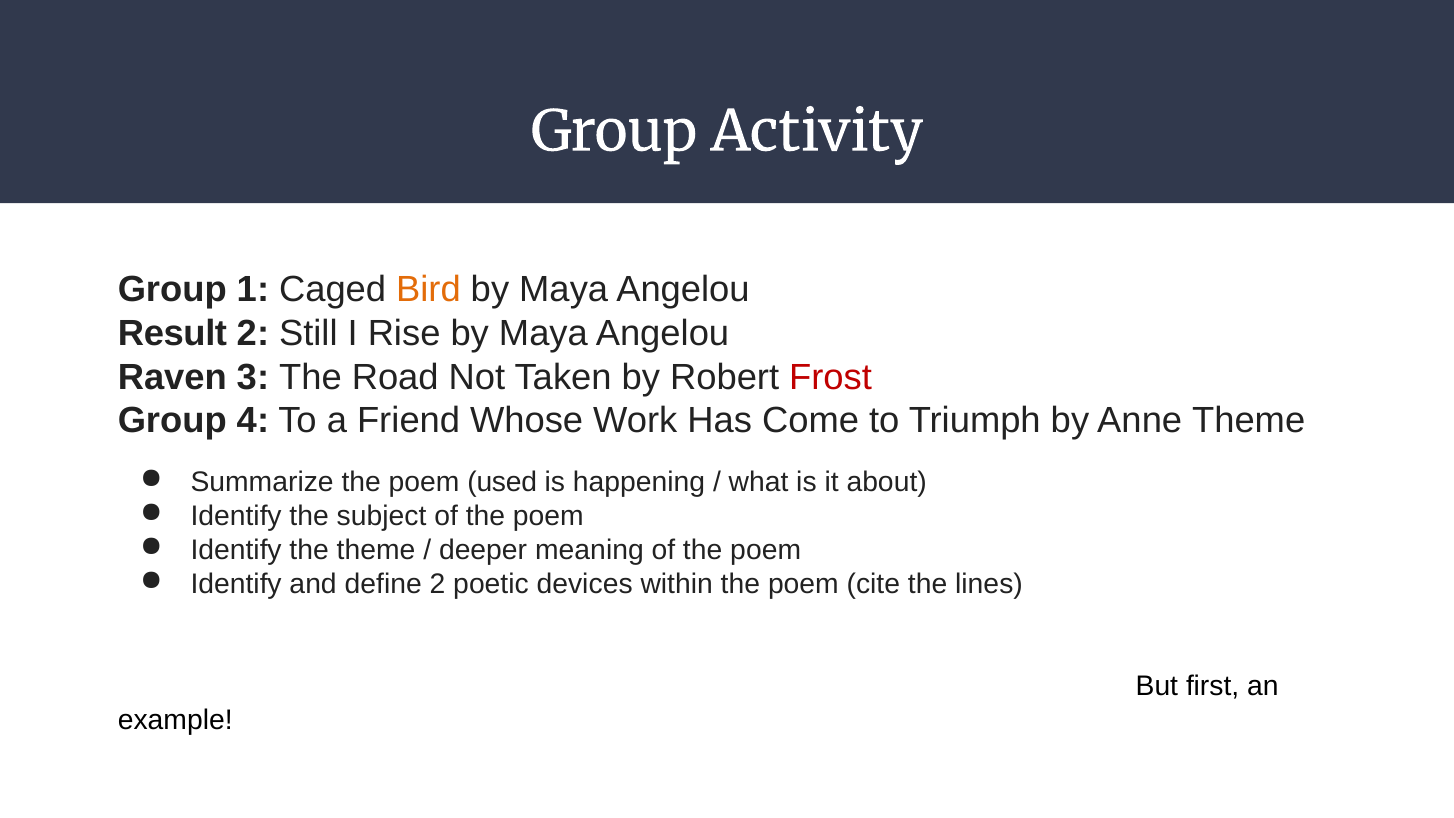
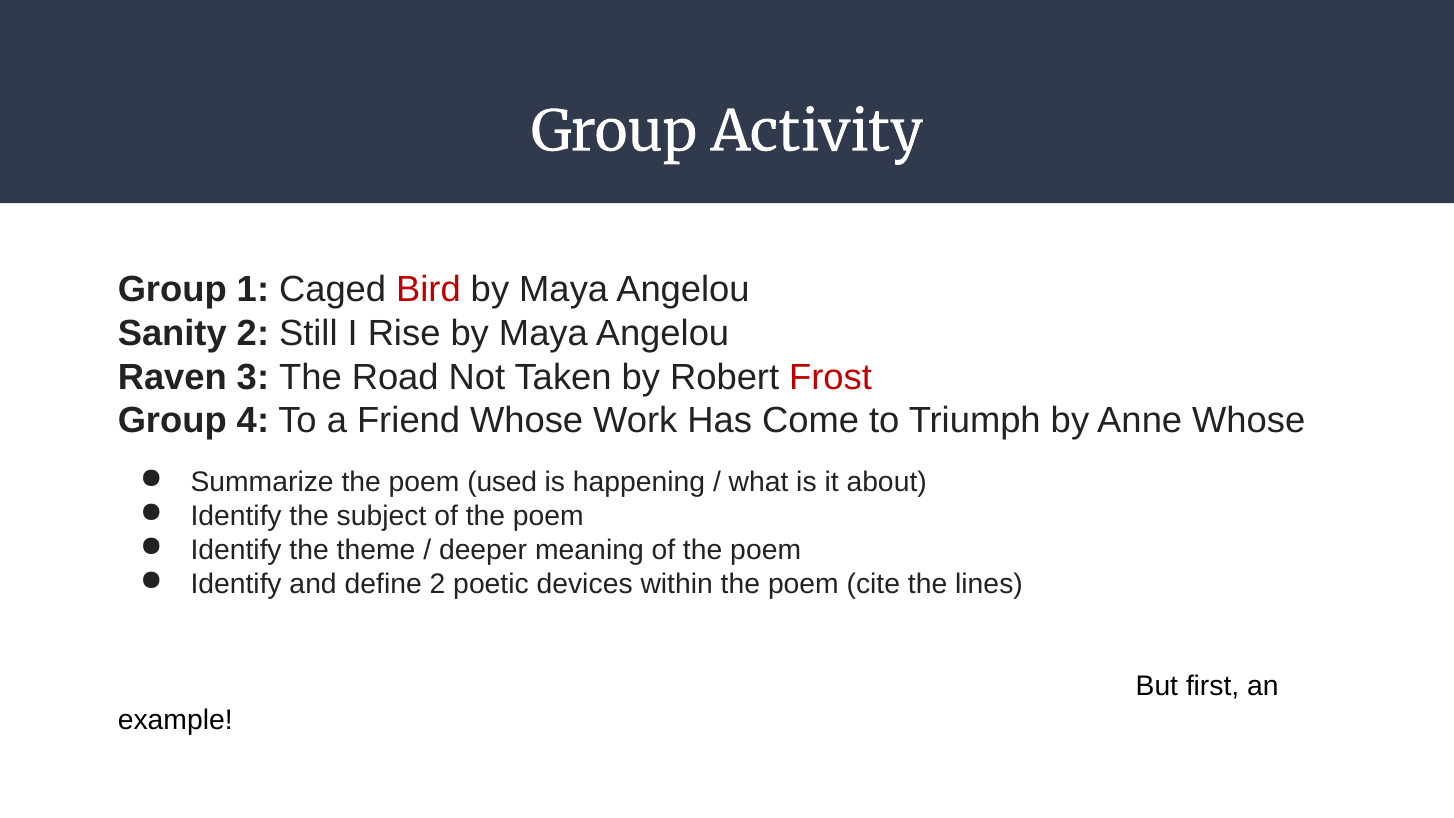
Bird colour: orange -> red
Result: Result -> Sanity
Anne Theme: Theme -> Whose
